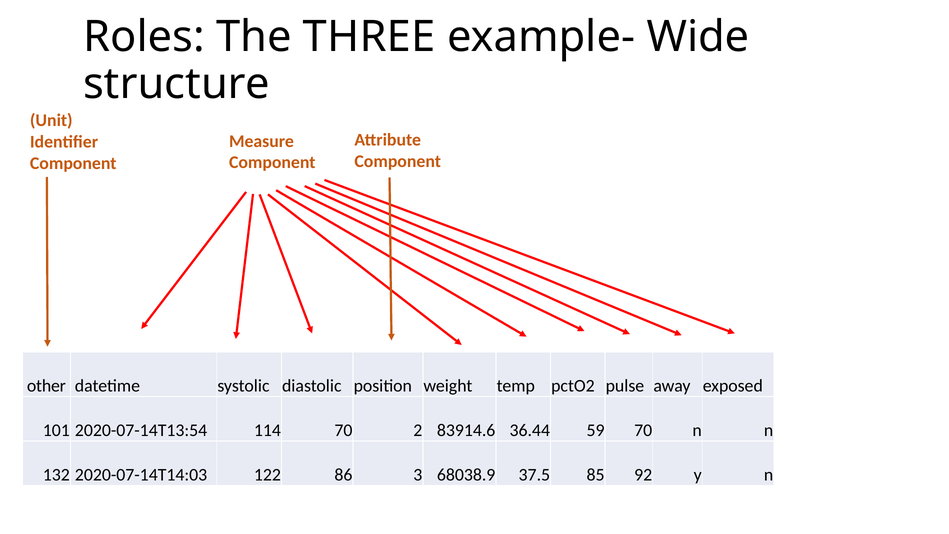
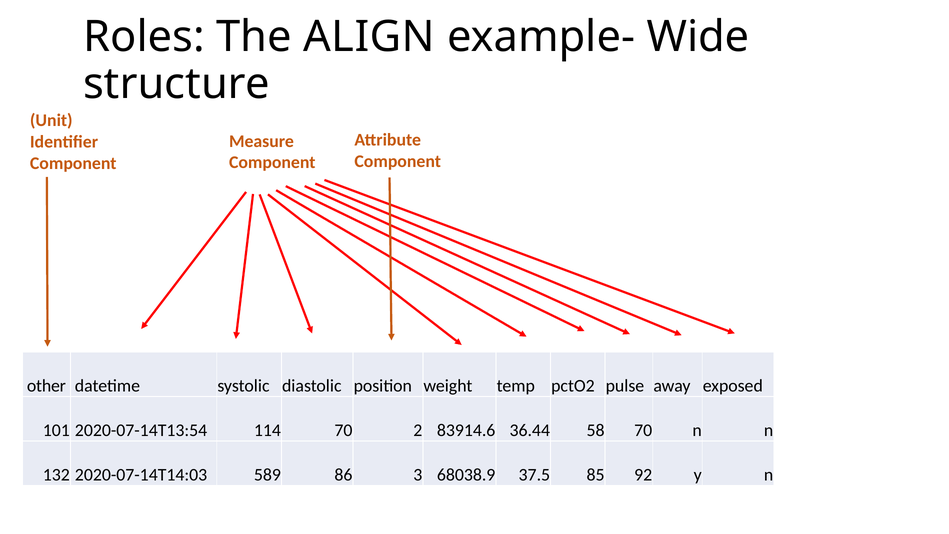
THREE: THREE -> ALIGN
59: 59 -> 58
122: 122 -> 589
